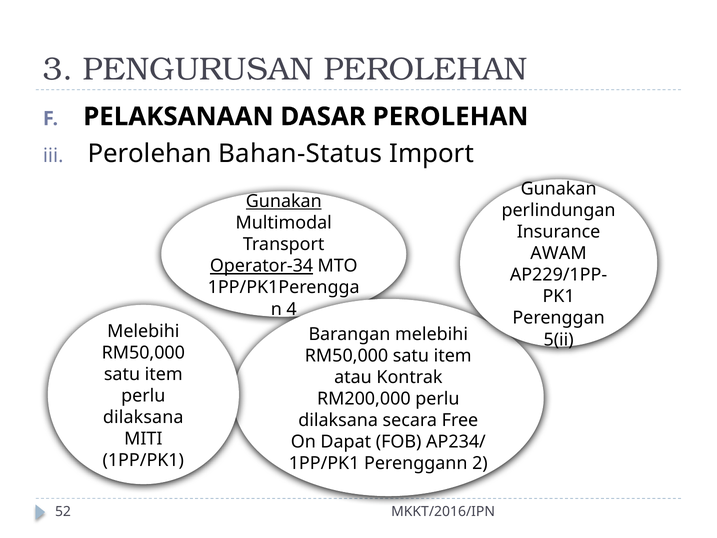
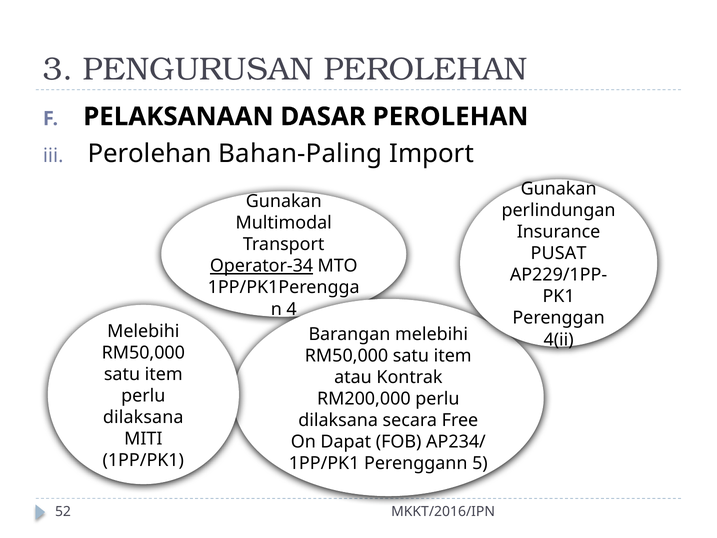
Bahan-Status: Bahan-Status -> Bahan-Paling
Gunakan at (284, 201) underline: present -> none
AWAM: AWAM -> PUSAT
5(ii: 5(ii -> 4(ii
2: 2 -> 5
